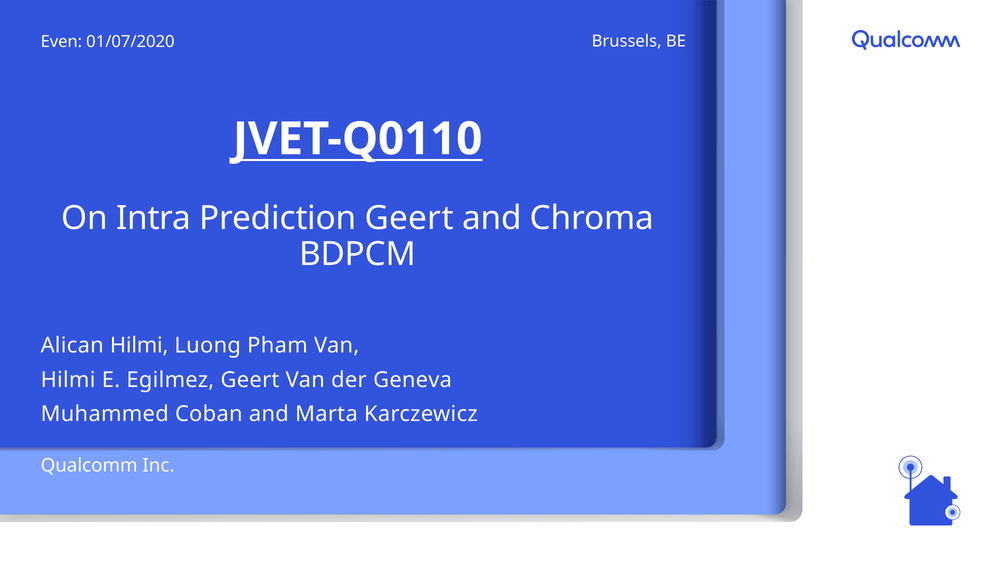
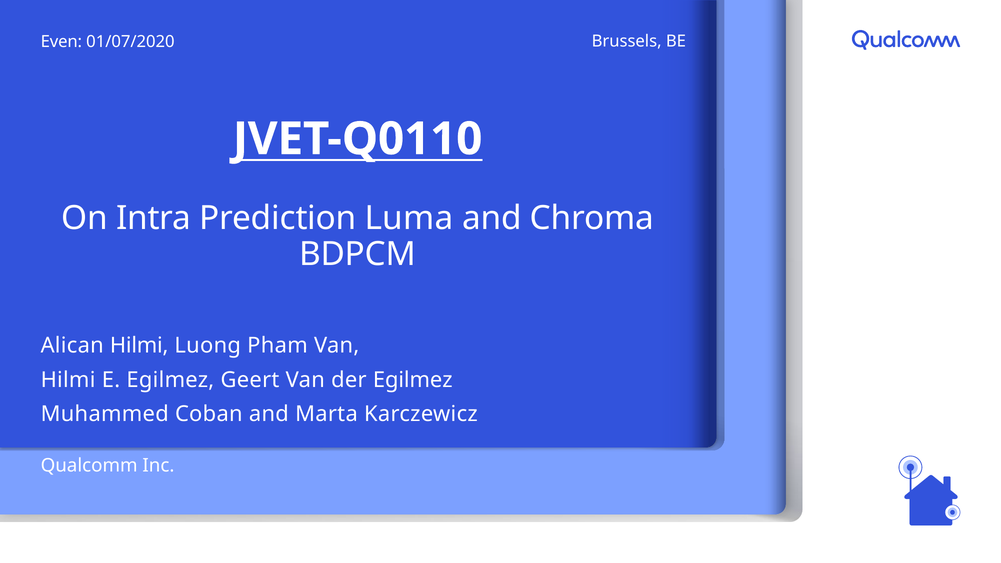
Prediction Geert: Geert -> Luma
der Geneva: Geneva -> Egilmez
